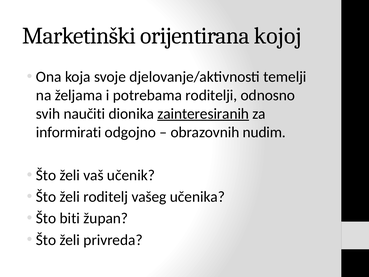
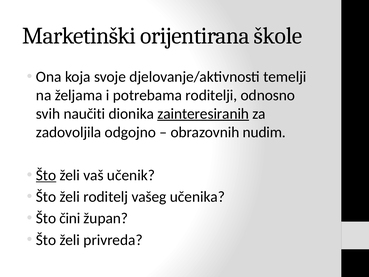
kojoj: kojoj -> škole
informirati: informirati -> zadovoljila
Što at (46, 175) underline: none -> present
biti: biti -> čini
